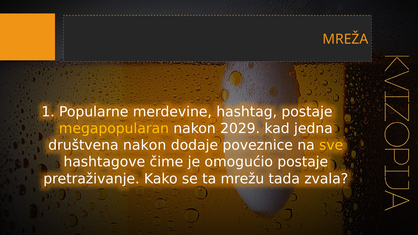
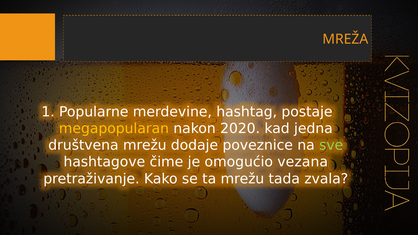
2029: 2029 -> 2020
društvena nakon: nakon -> mrežu
sve colour: yellow -> light green
omogućio postaje: postaje -> vezana
